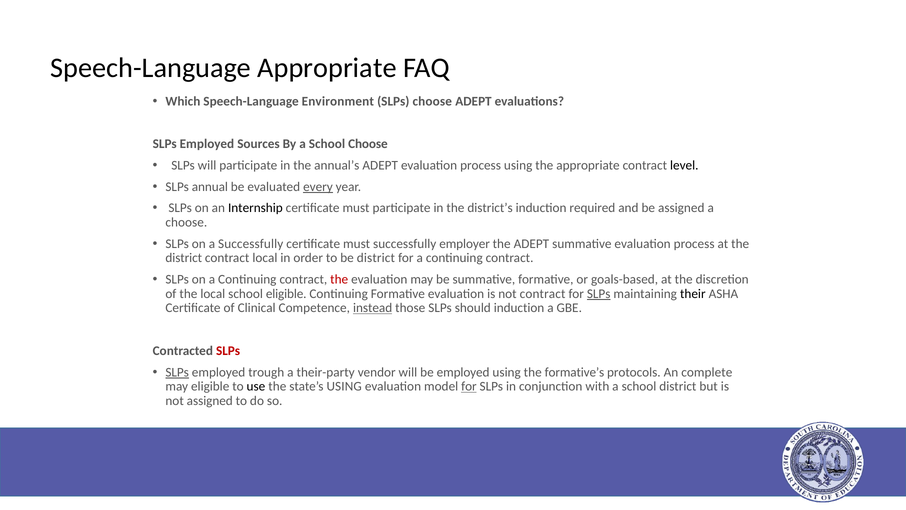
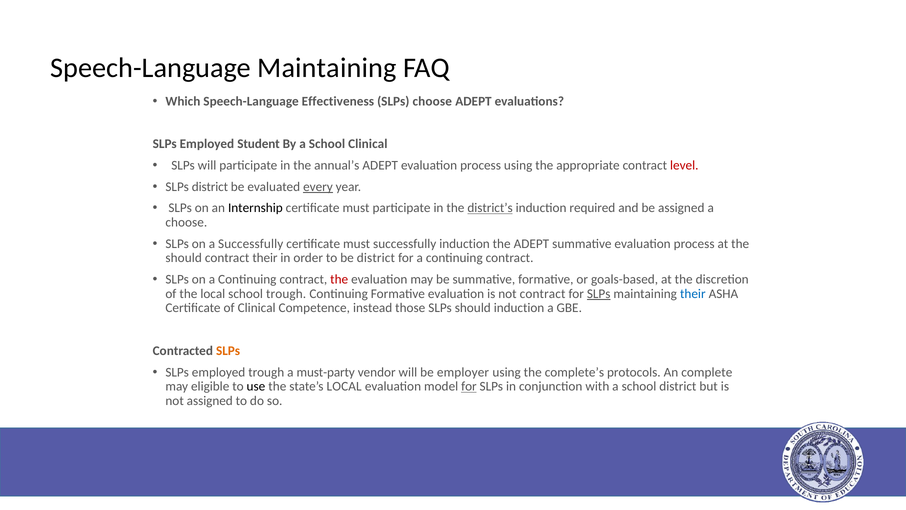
Speech-Language Appropriate: Appropriate -> Maintaining
Environment: Environment -> Effectiveness
Sources: Sources -> Student
School Choose: Choose -> Clinical
level colour: black -> red
SLPs annual: annual -> district
district’s underline: none -> present
successfully employer: employer -> induction
district at (184, 258): district -> should
contract local: local -> their
school eligible: eligible -> trough
their at (693, 294) colour: black -> blue
instead underline: present -> none
SLPs at (228, 351) colour: red -> orange
SLPs at (177, 372) underline: present -> none
their-party: their-party -> must-party
be employed: employed -> employer
formative’s: formative’s -> complete’s
state’s USING: USING -> LOCAL
